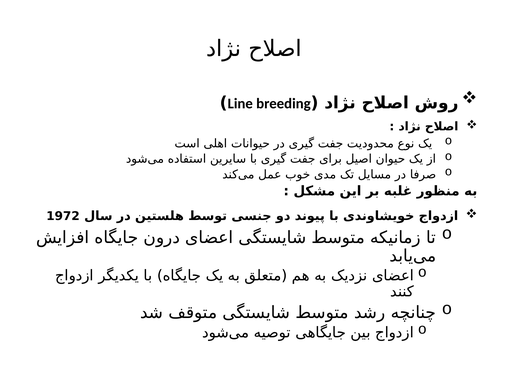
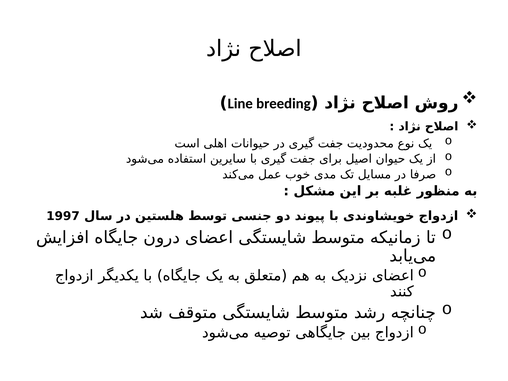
1972: 1972 -> 1997
